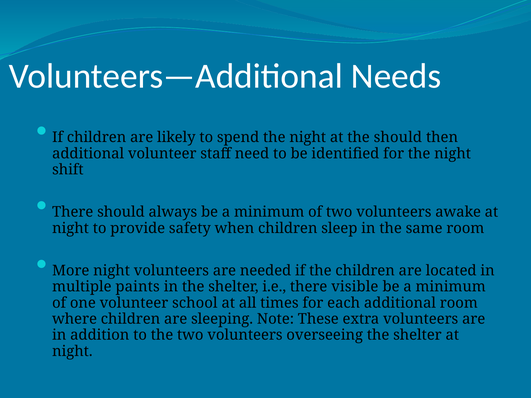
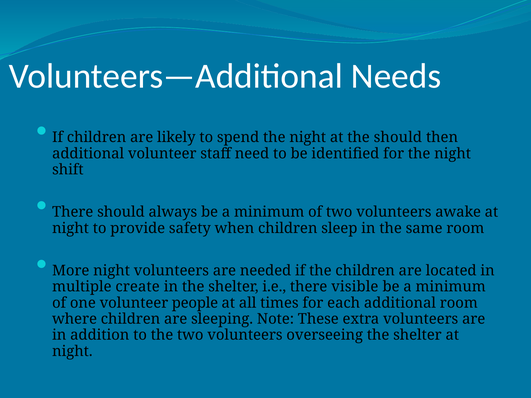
paints: paints -> create
school: school -> people
